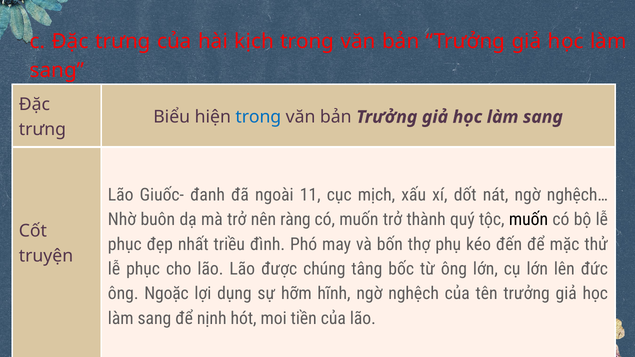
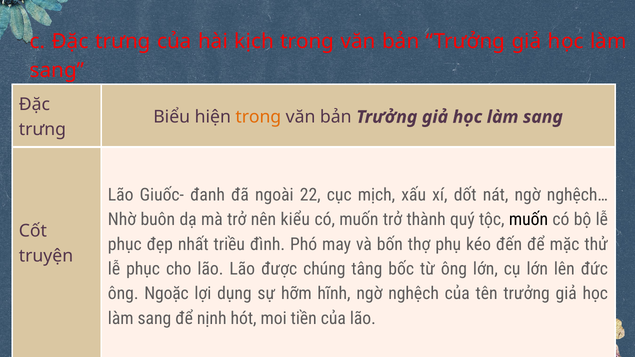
trong at (258, 117) colour: blue -> orange
11: 11 -> 22
ràng: ràng -> kiểu
